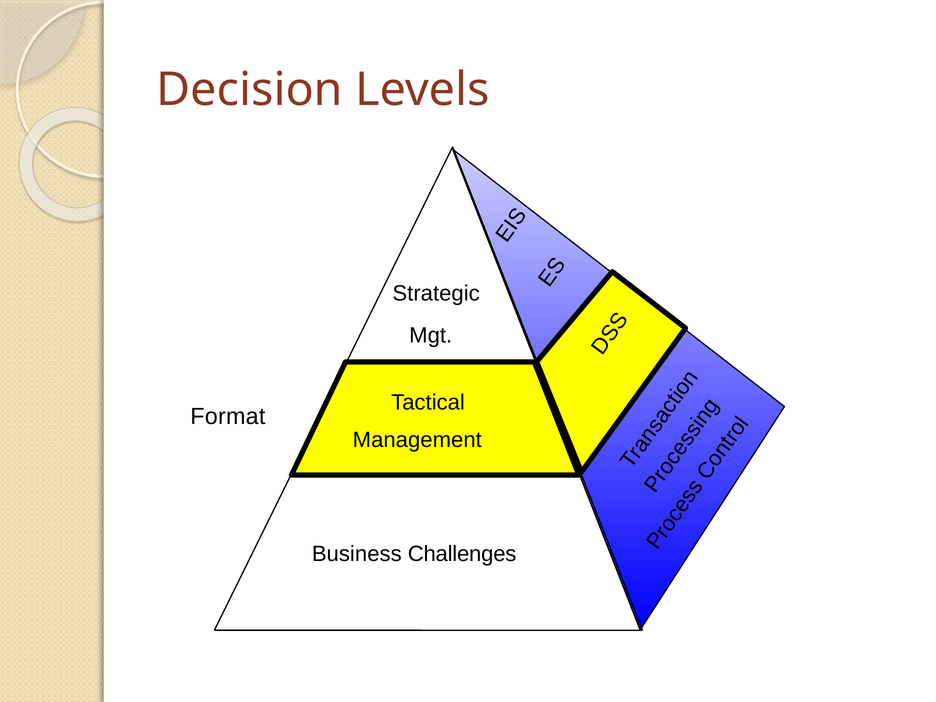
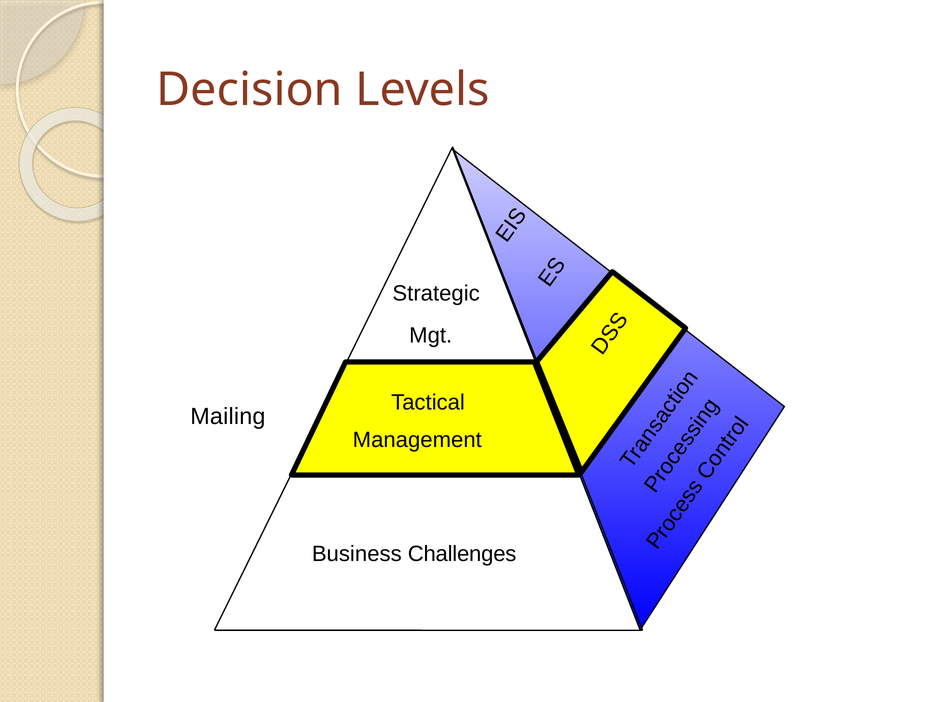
Format: Format -> Mailing
